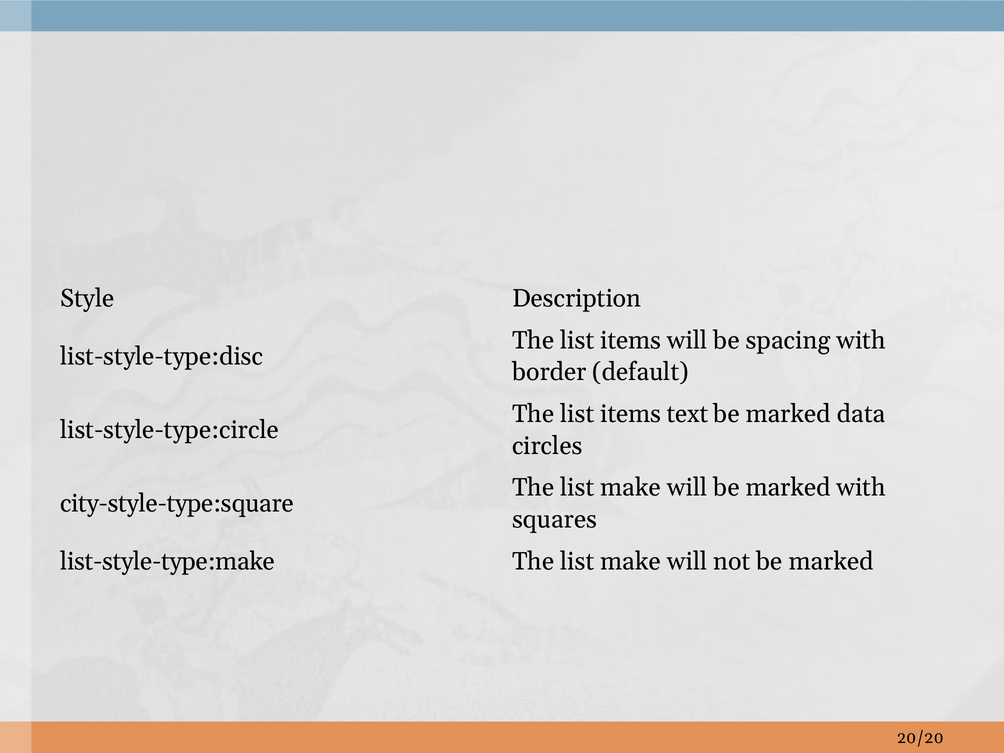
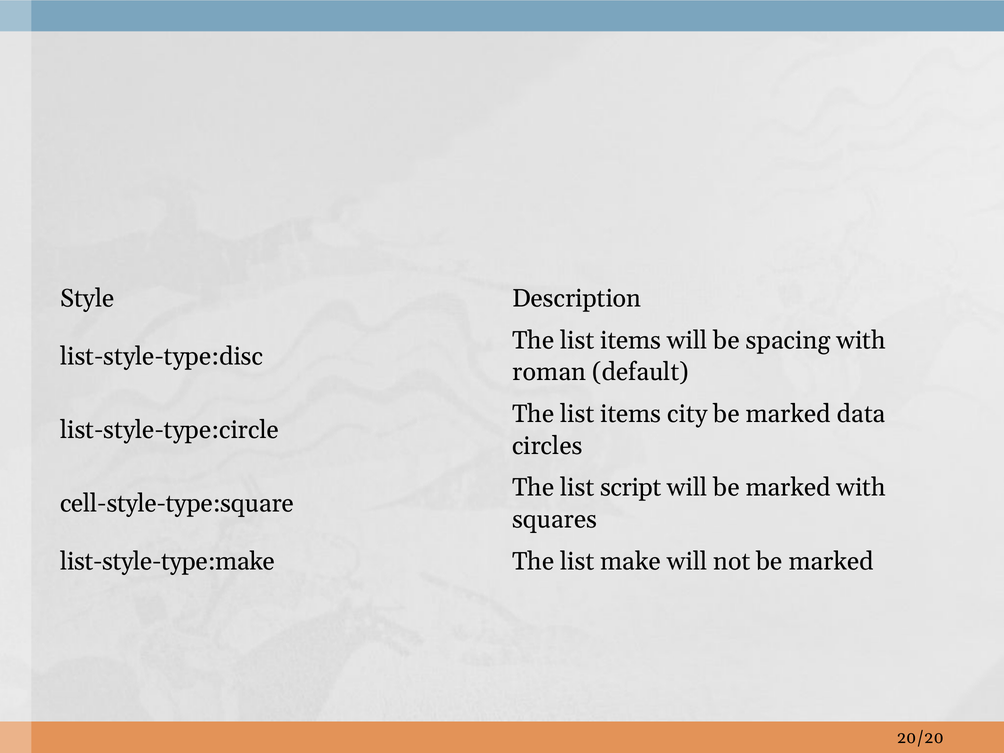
border: border -> roman
text: text -> city
make at (631, 488): make -> script
city-style-type:square: city-style-type:square -> cell-style-type:square
